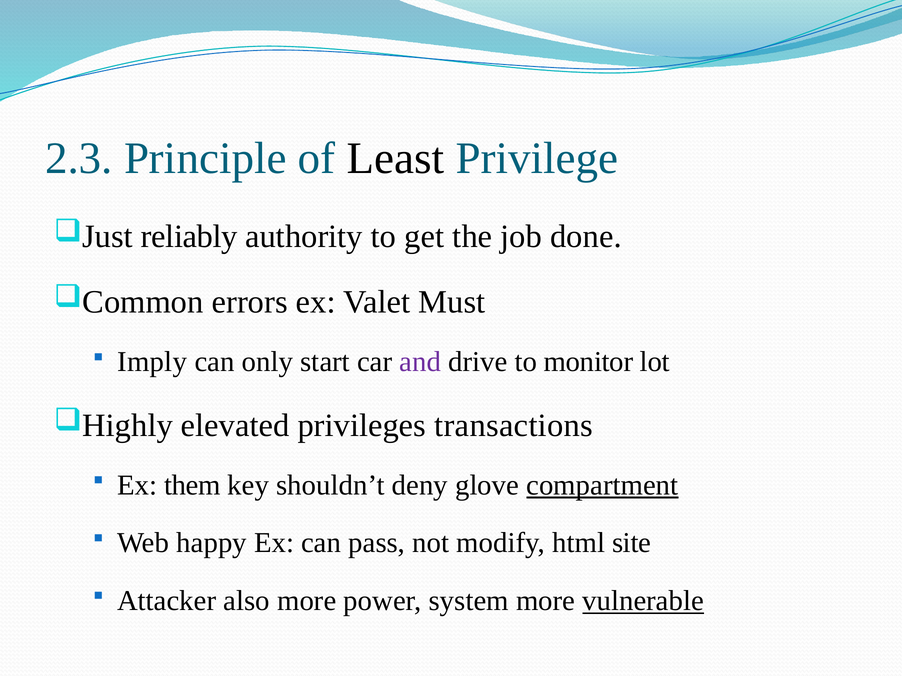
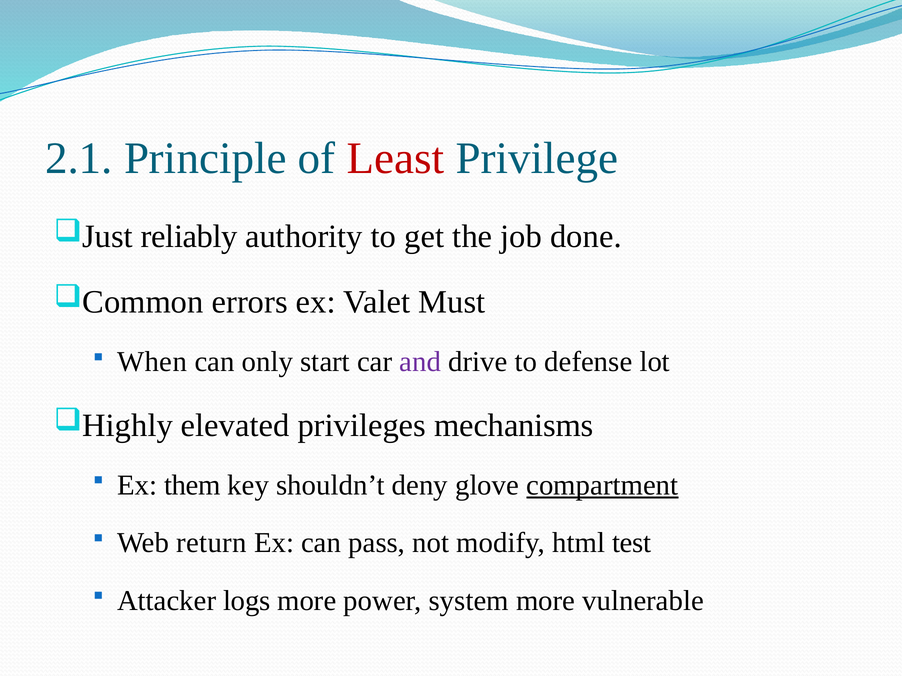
2.3: 2.3 -> 2.1
Least colour: black -> red
Imply: Imply -> When
monitor: monitor -> defense
transactions: transactions -> mechanisms
happy: happy -> return
site: site -> test
also: also -> logs
vulnerable underline: present -> none
